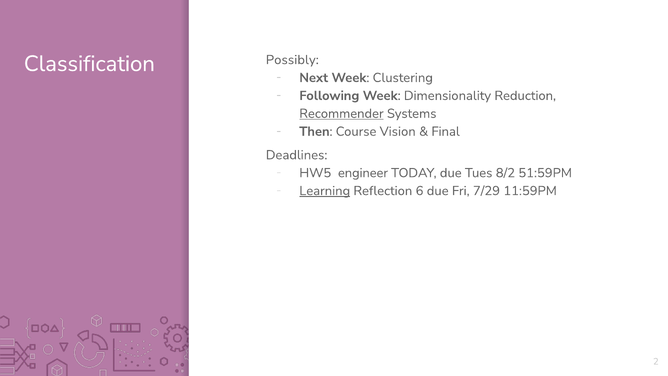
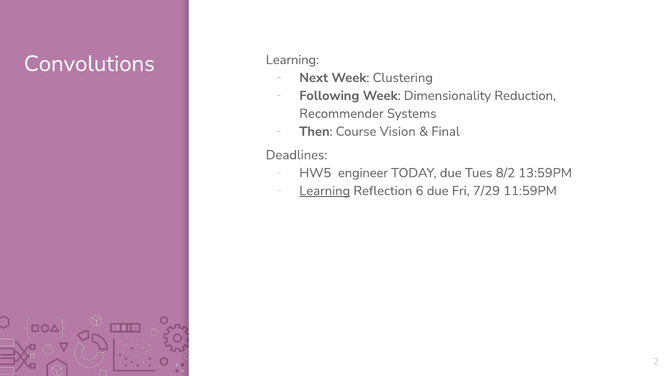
Possibly at (292, 60): Possibly -> Learning
Classification: Classification -> Convolutions
Recommender underline: present -> none
51:59PM: 51:59PM -> 13:59PM
